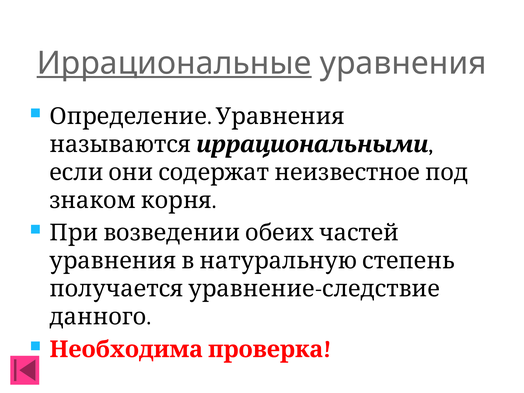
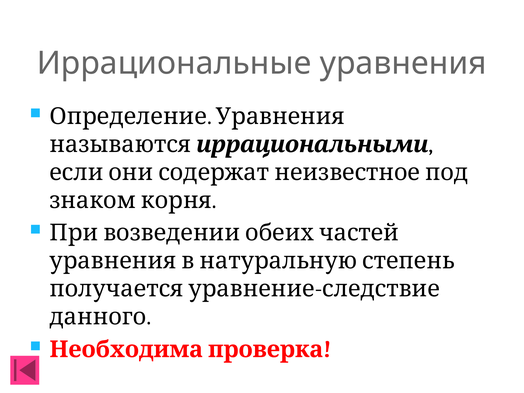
Иррациональные underline: present -> none
